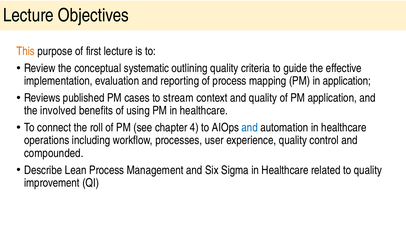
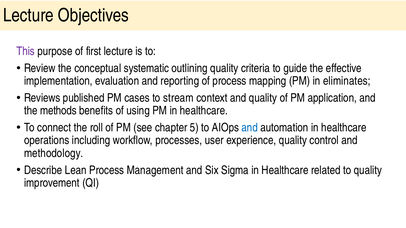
This colour: orange -> purple
in application: application -> eliminates
involved: involved -> methods
4: 4 -> 5
compounded: compounded -> methodology
